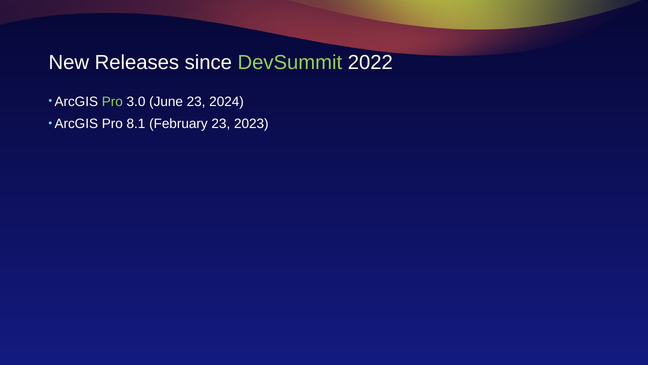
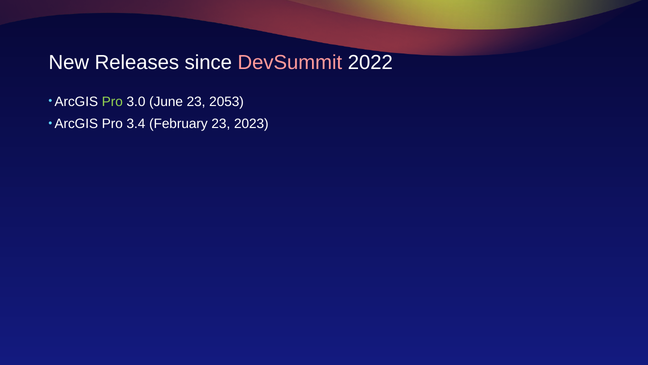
DevSummit colour: light green -> pink
2024: 2024 -> 2053
8.1: 8.1 -> 3.4
